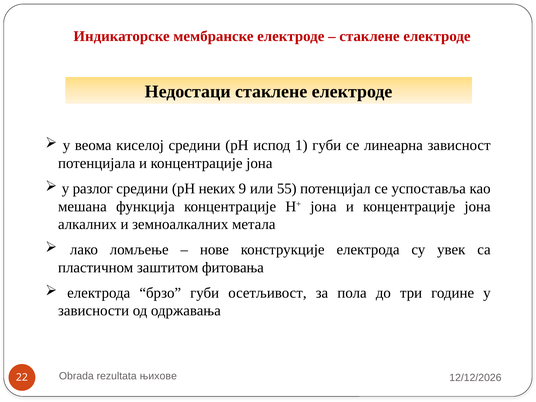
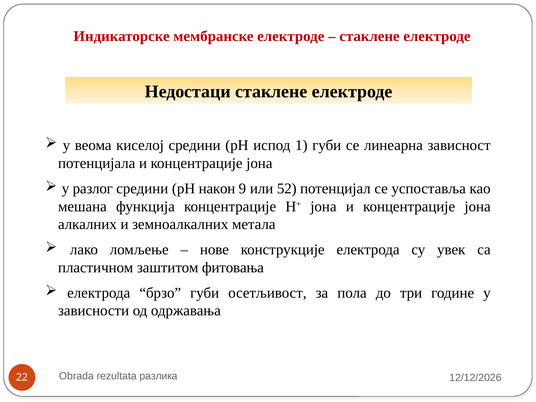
неких: неких -> након
55: 55 -> 52
њихове: њихове -> разлика
